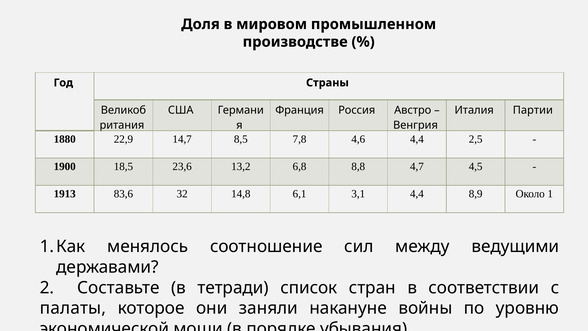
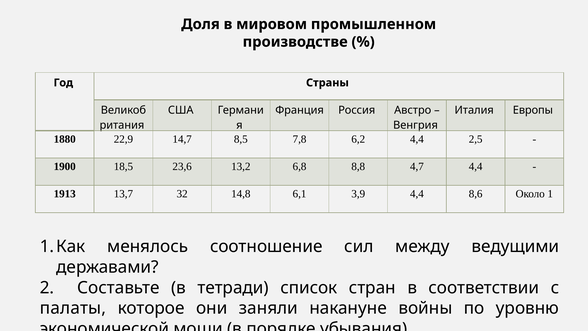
Партии: Партии -> Европы
4,6: 4,6 -> 6,2
4,7 4,5: 4,5 -> 4,4
83,6: 83,6 -> 13,7
3,1: 3,1 -> 3,9
8,9: 8,9 -> 8,6
